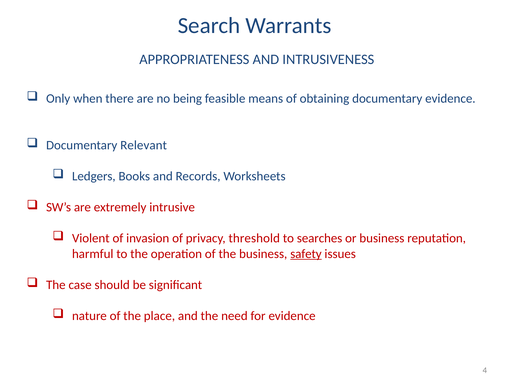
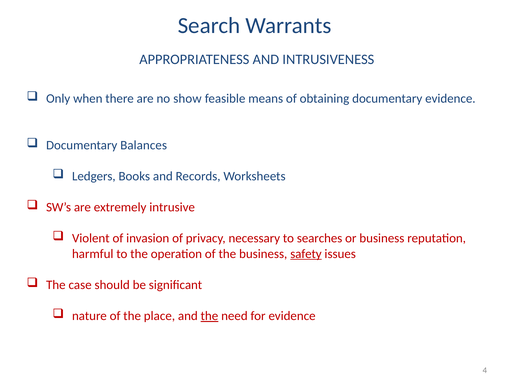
being: being -> show
Relevant: Relevant -> Balances
threshold: threshold -> necessary
the at (209, 316) underline: none -> present
